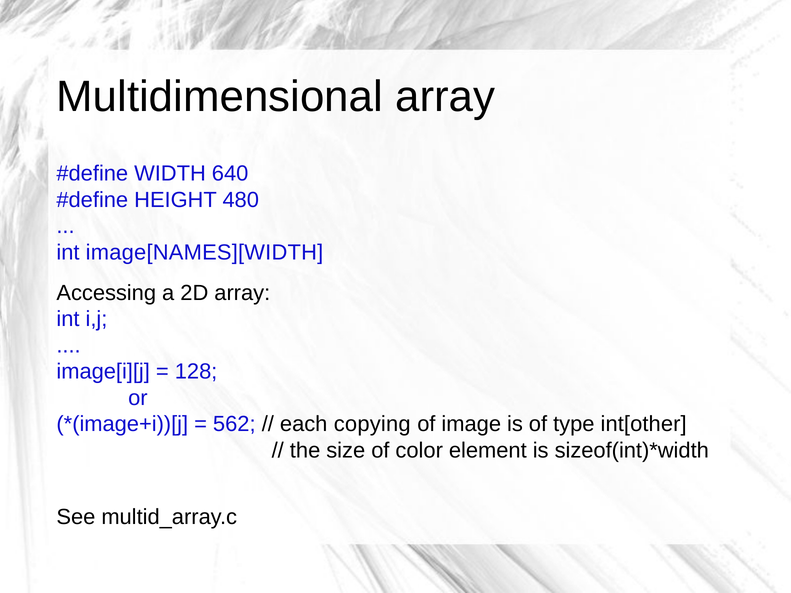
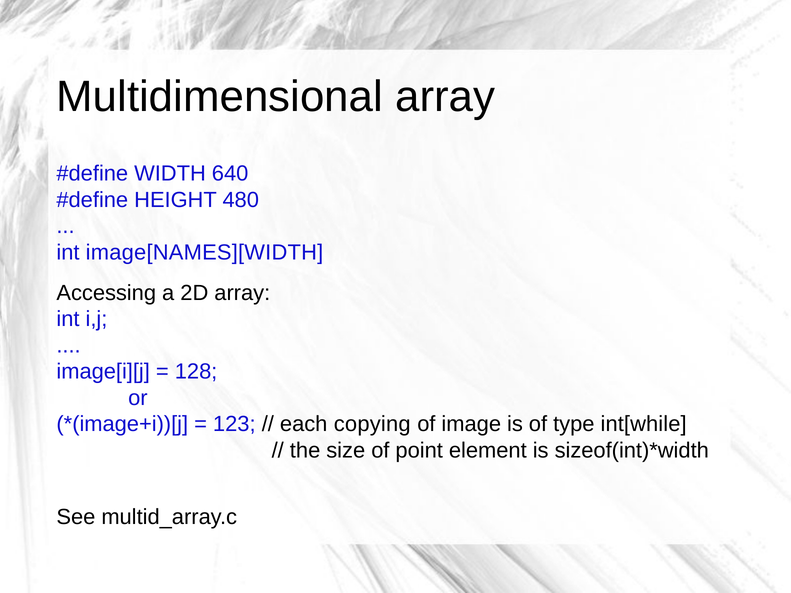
562: 562 -> 123
int[other: int[other -> int[while
color: color -> point
